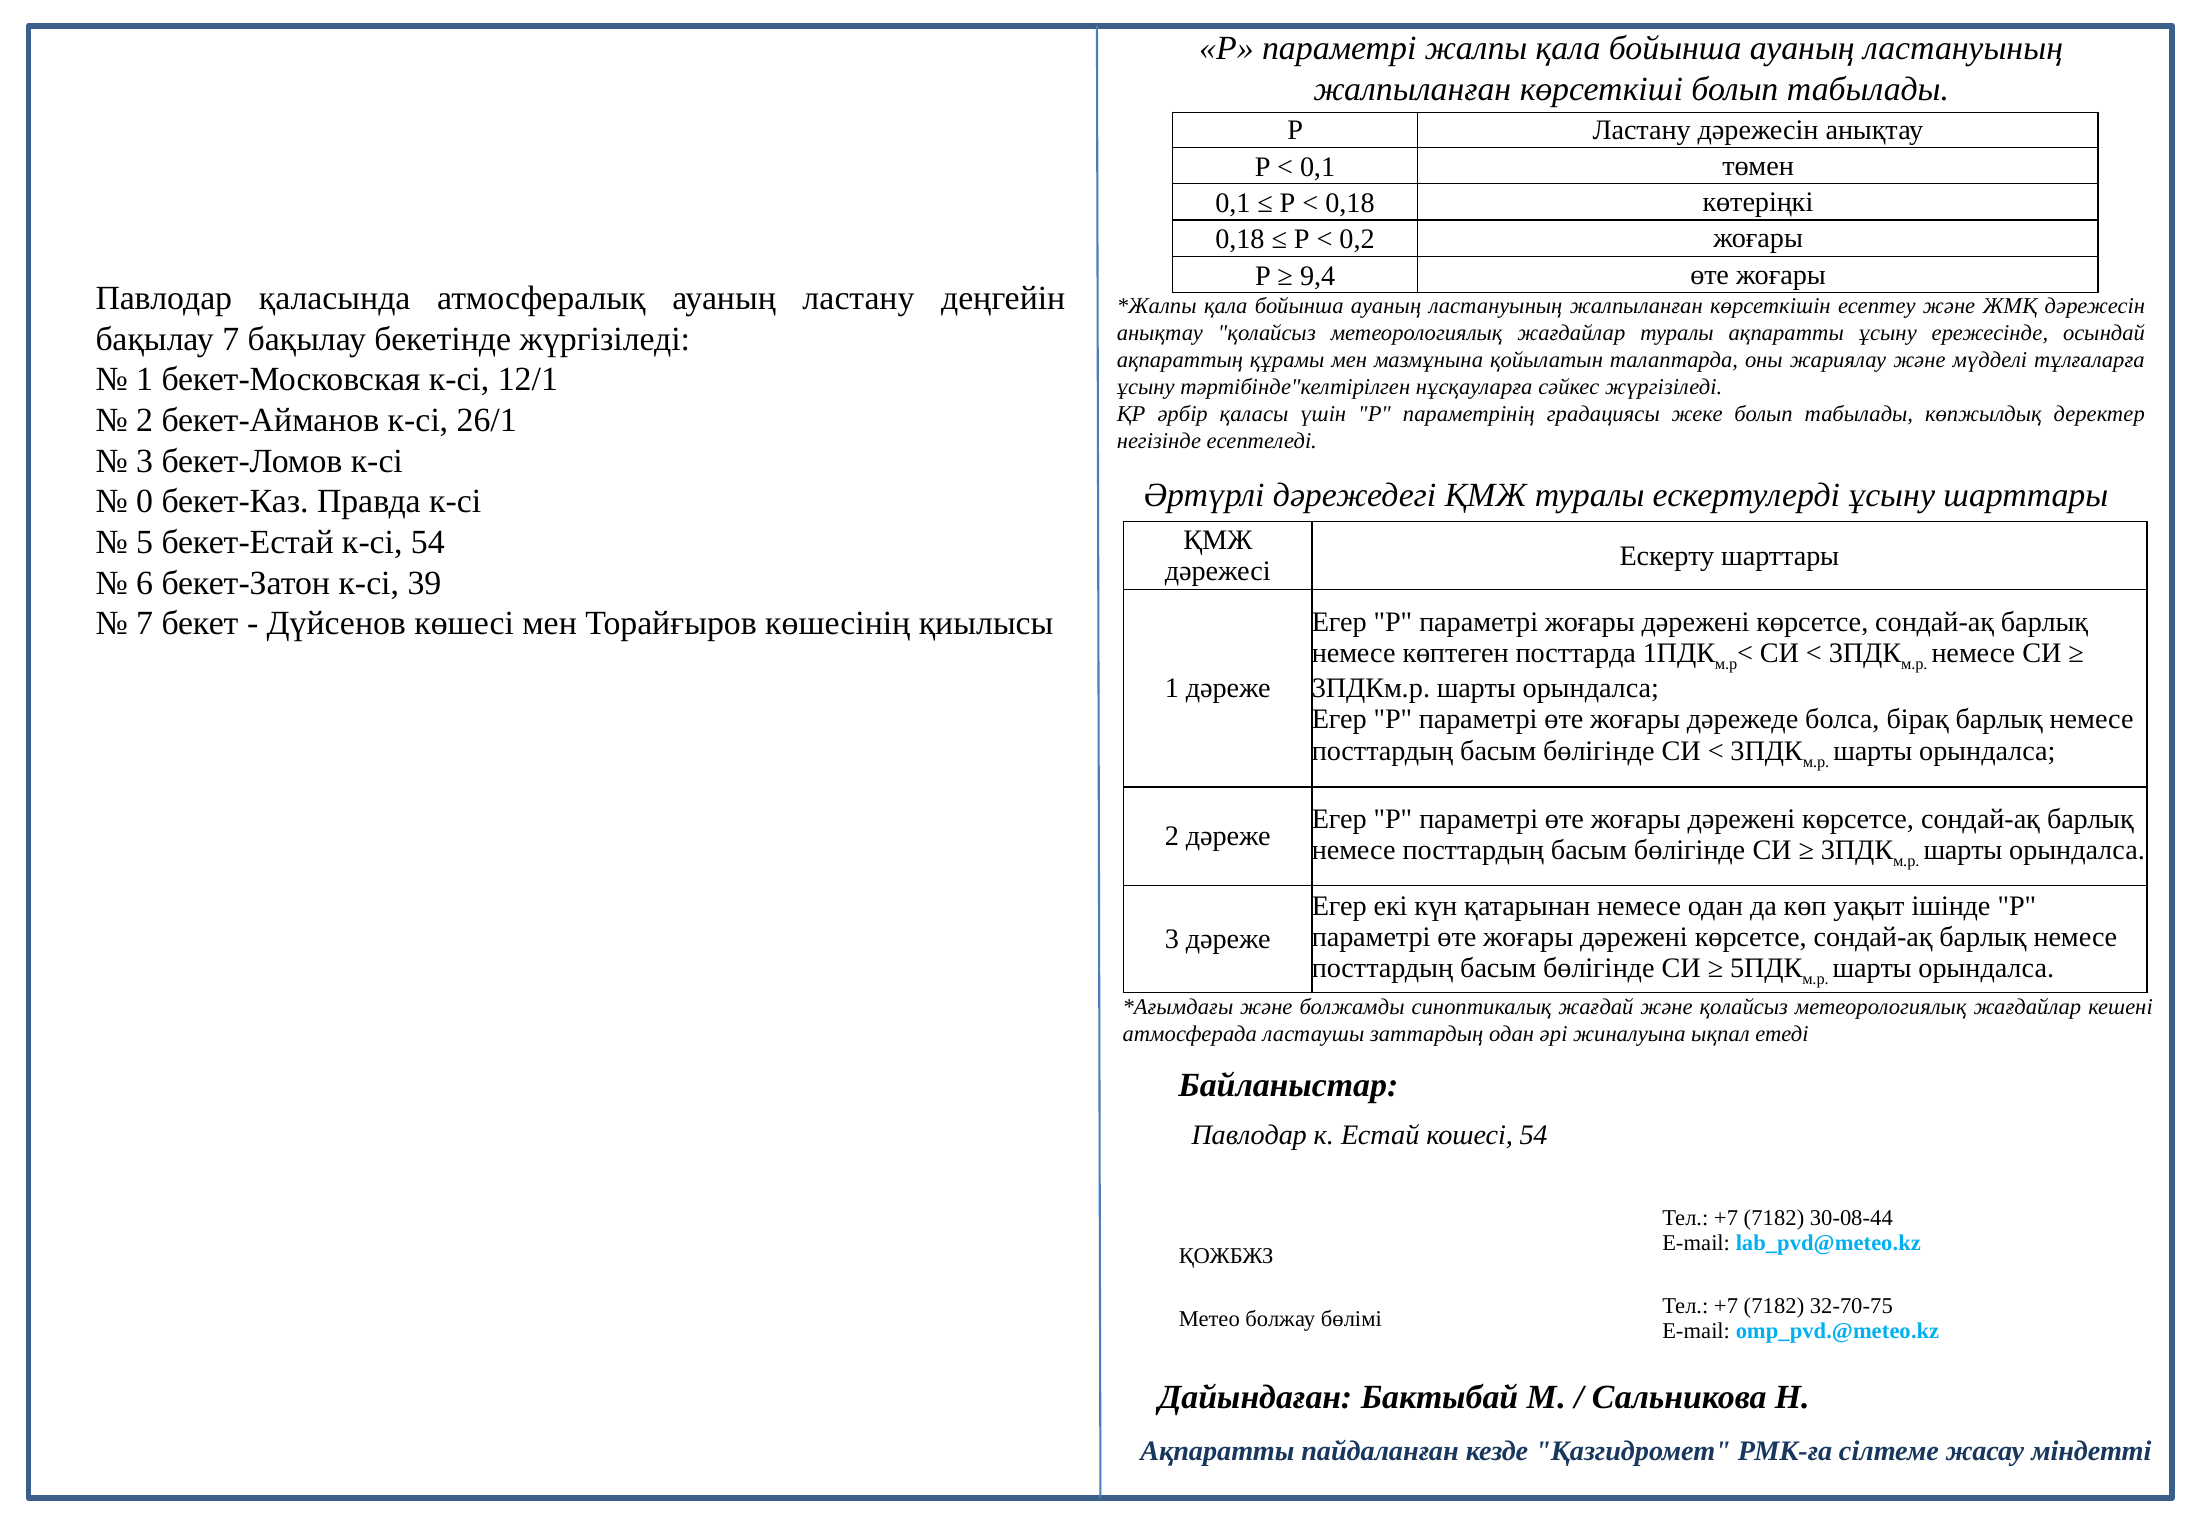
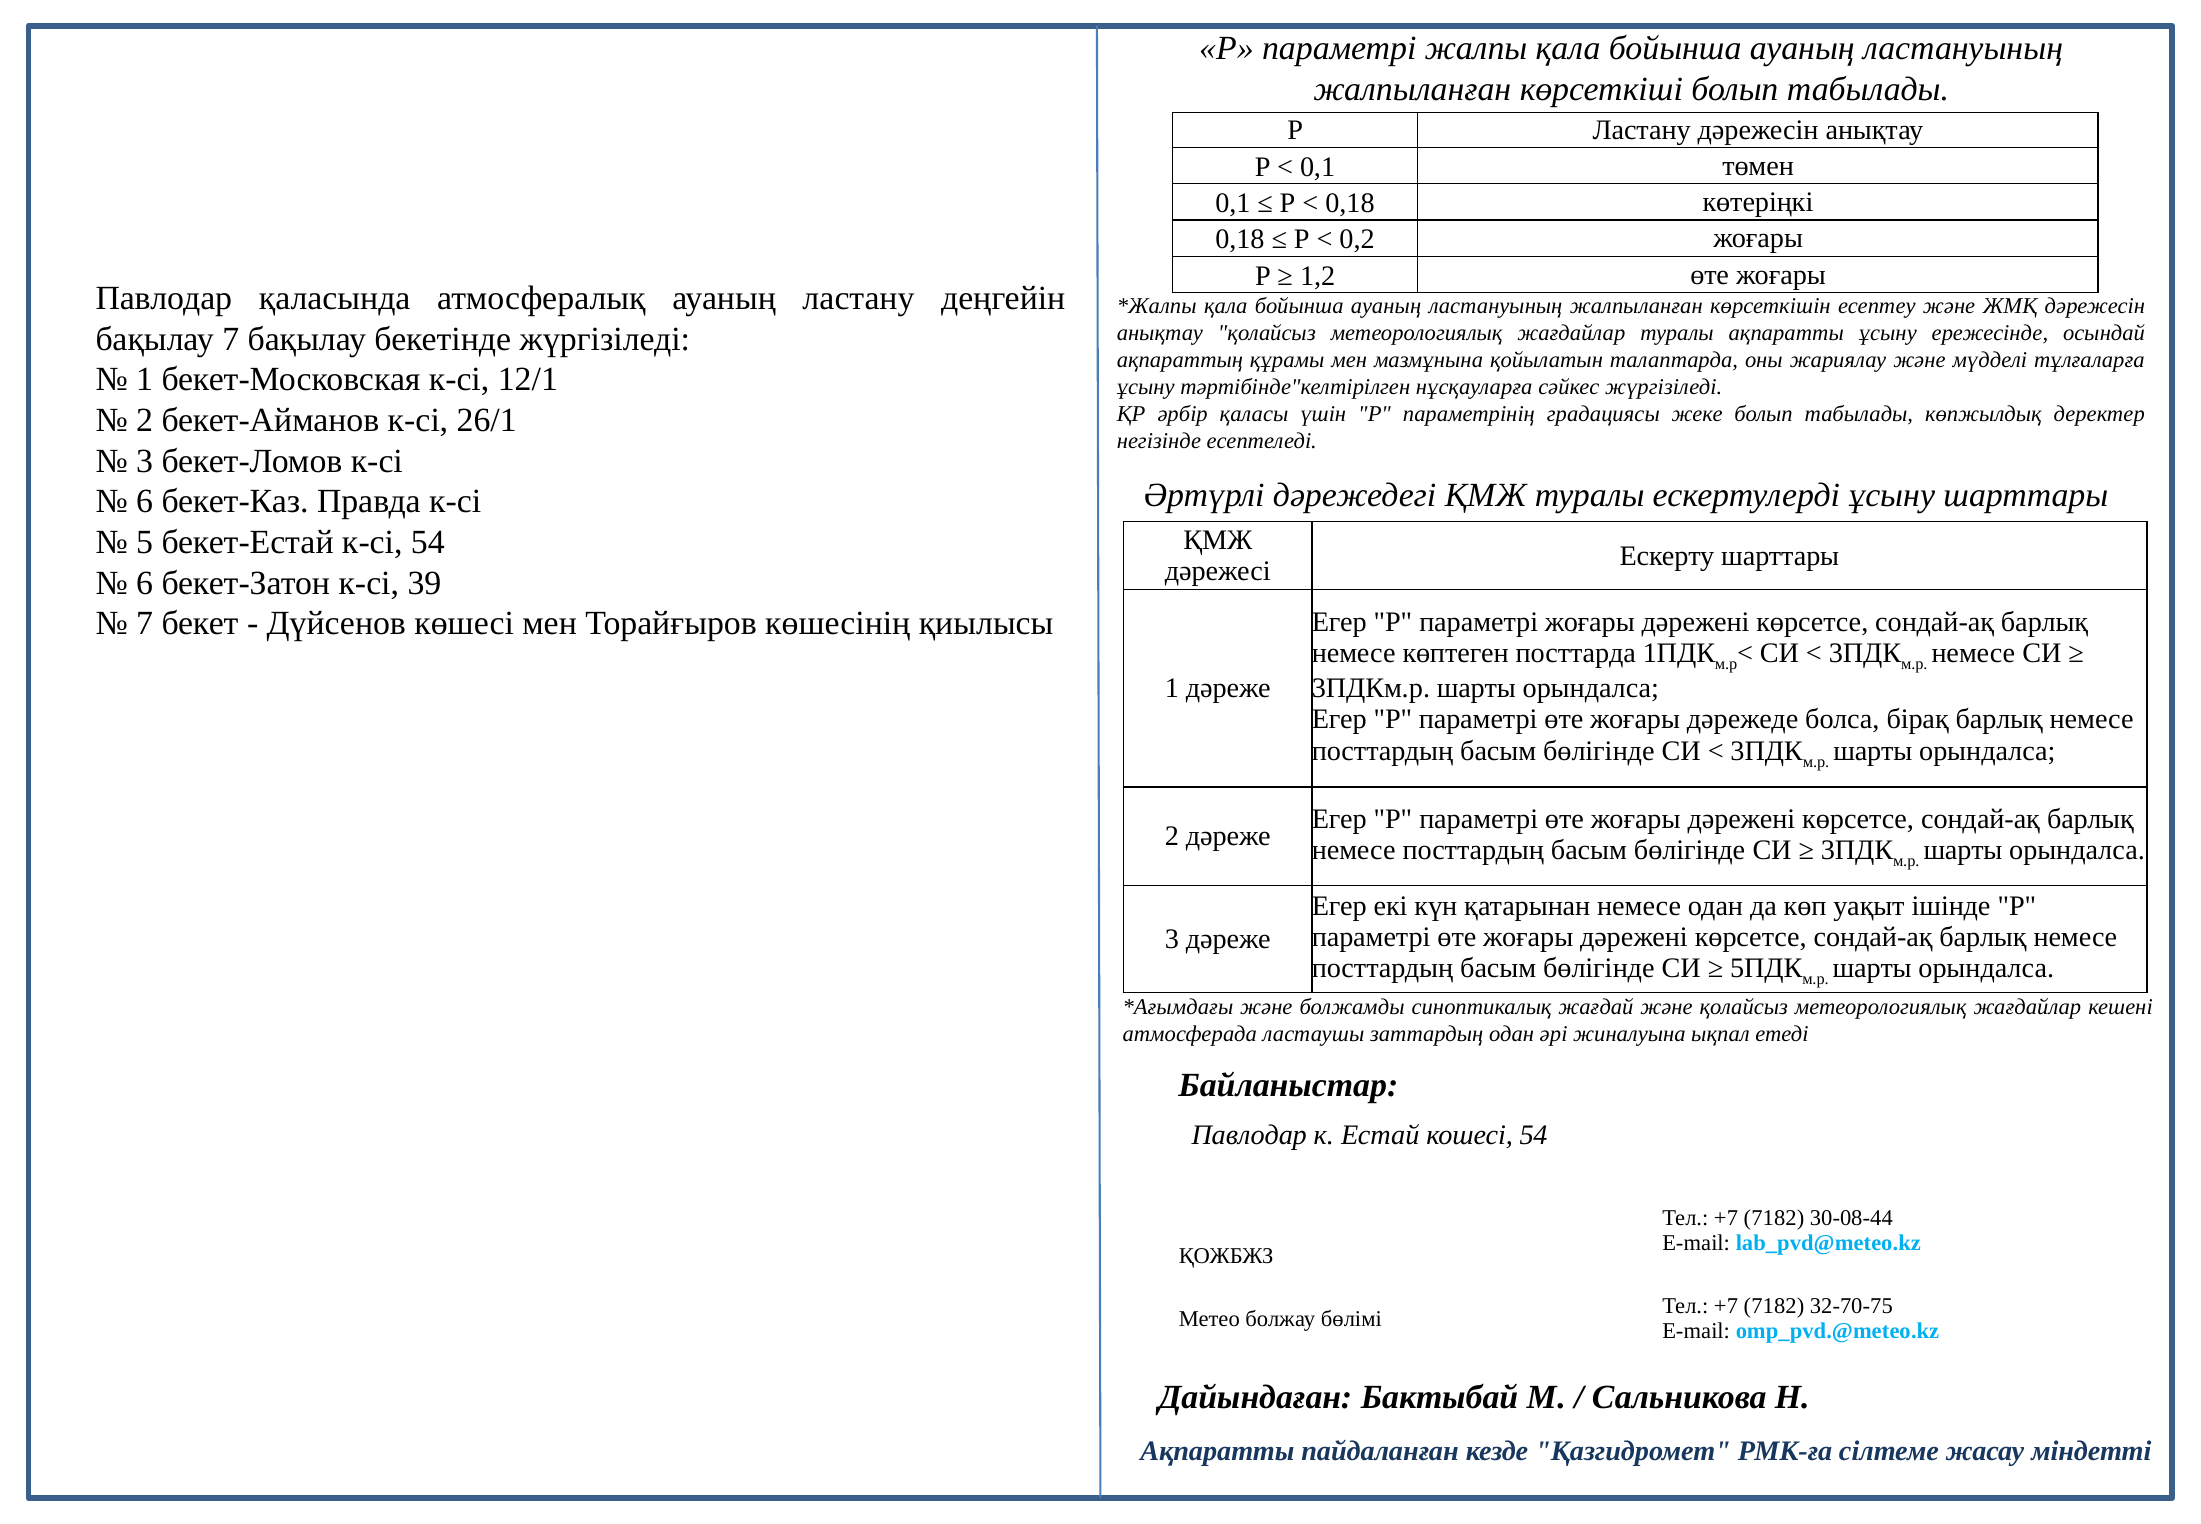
9,4: 9,4 -> 1,2
0 at (145, 502): 0 -> 6
